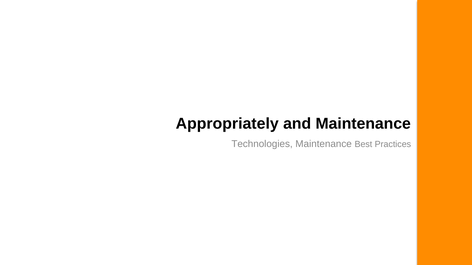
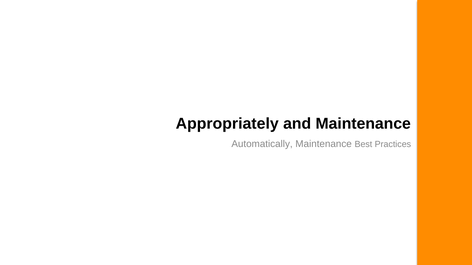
Technologies: Technologies -> Automatically
